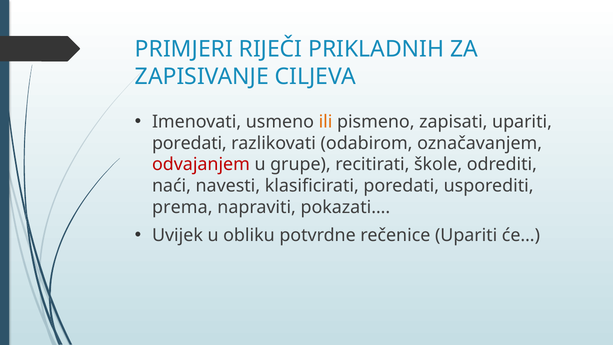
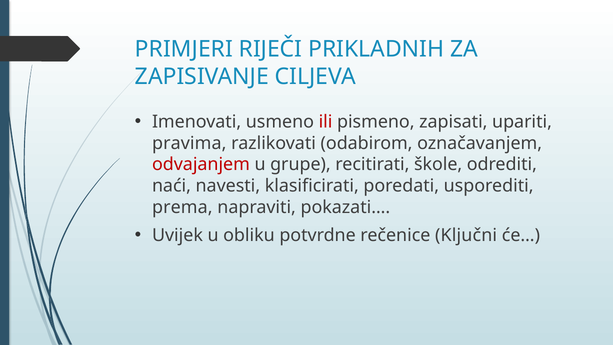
ili colour: orange -> red
poredati at (189, 143): poredati -> pravima
rečenice Upariti: Upariti -> Ključni
